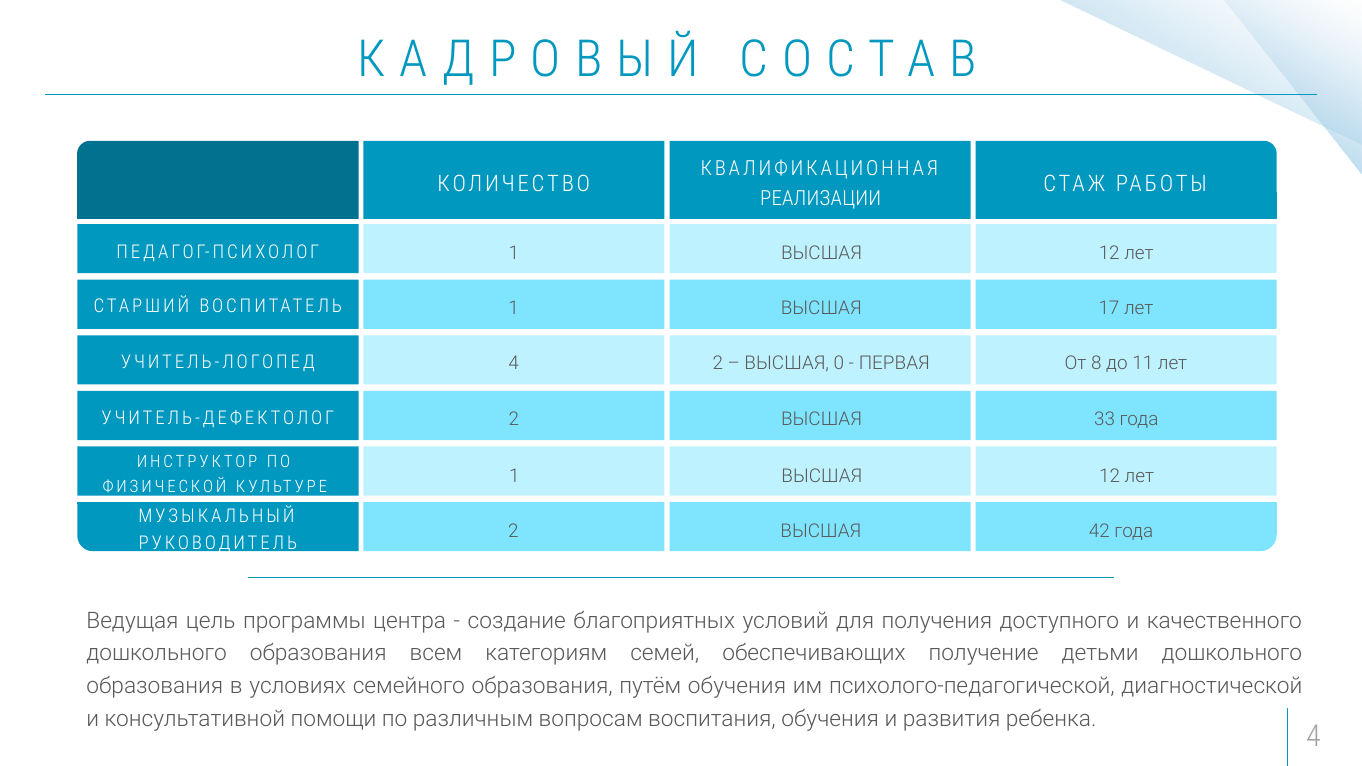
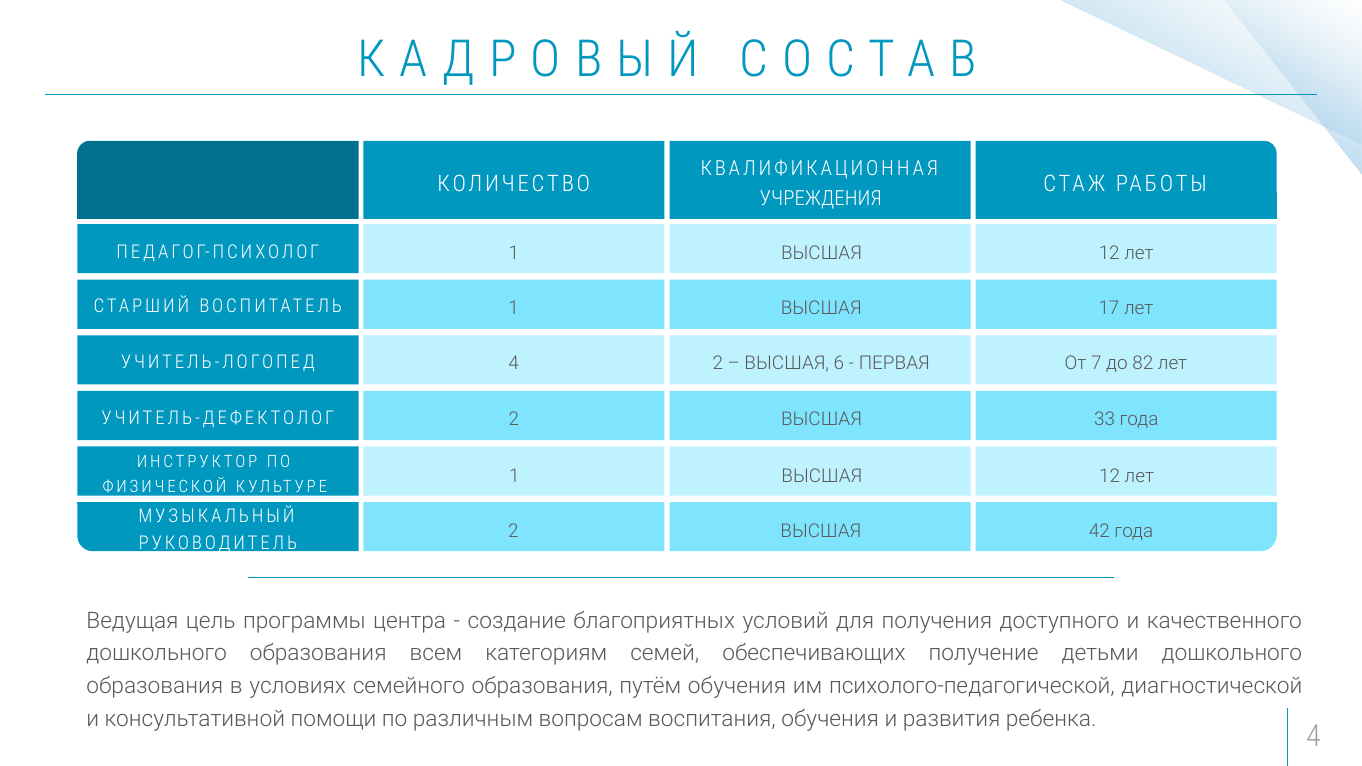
РЕАЛИЗАЦИИ: РЕАЛИЗАЦИИ -> УЧРЕЖДЕНИЯ
0: 0 -> 6
8: 8 -> 7
11: 11 -> 82
